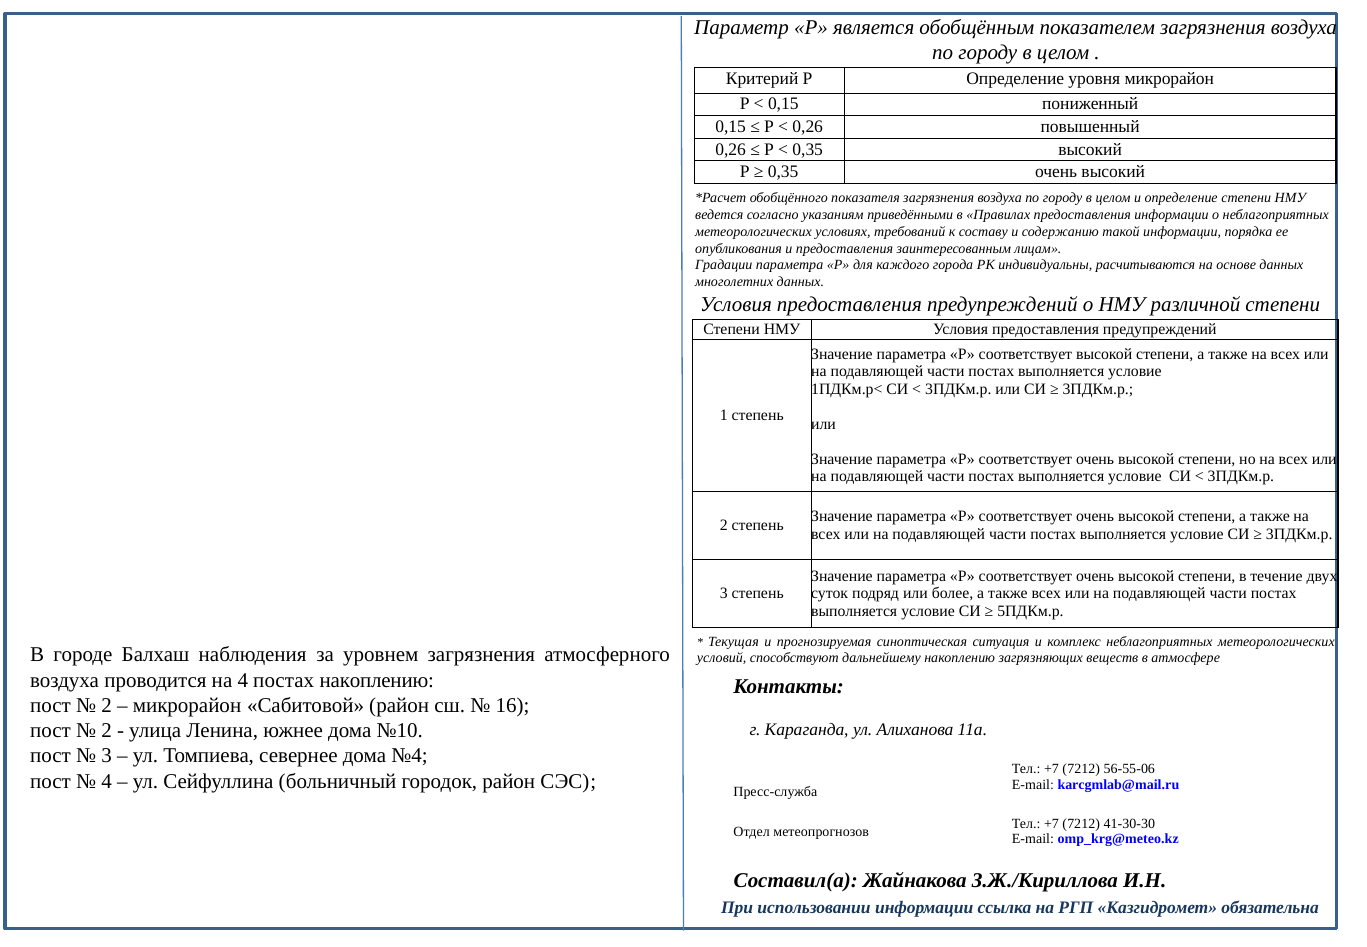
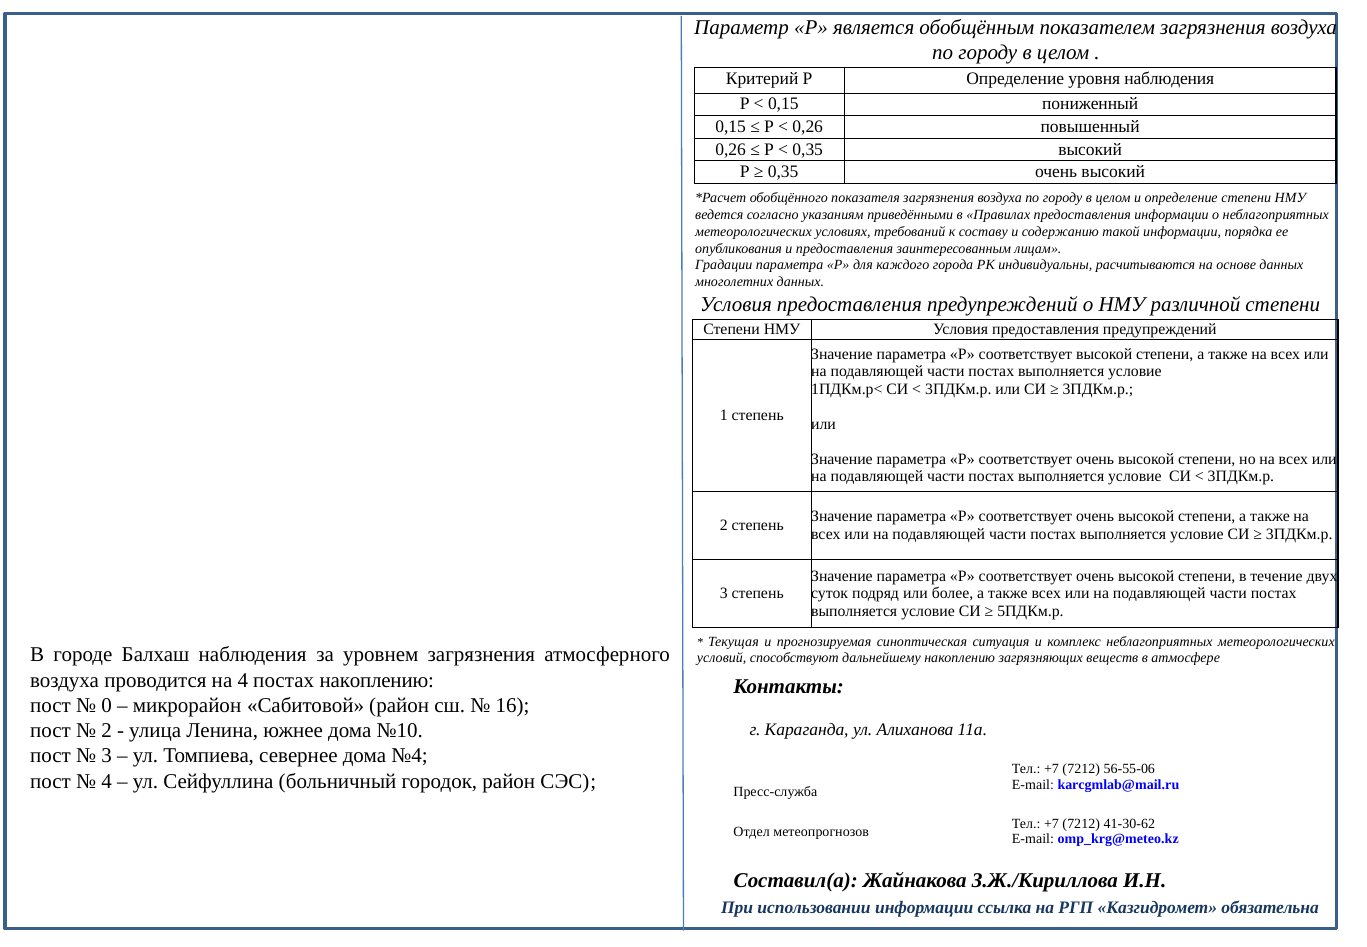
уровня микрорайон: микрорайон -> наблюдения
2 at (107, 705): 2 -> 0
41-30-30: 41-30-30 -> 41-30-62
